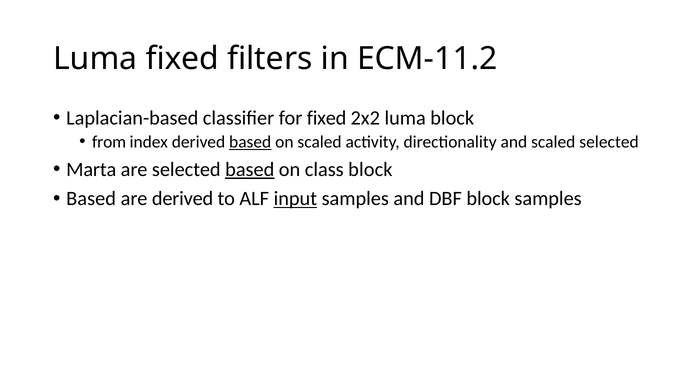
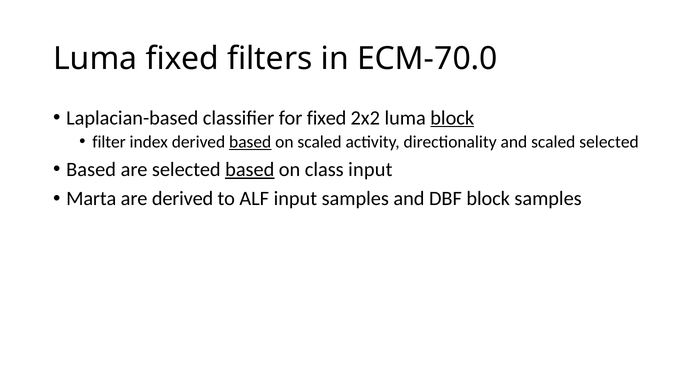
ECM-11.2: ECM-11.2 -> ECM-70.0
block at (452, 118) underline: none -> present
from: from -> filter
Marta at (91, 170): Marta -> Based
class block: block -> input
Based at (91, 199): Based -> Marta
input at (295, 199) underline: present -> none
